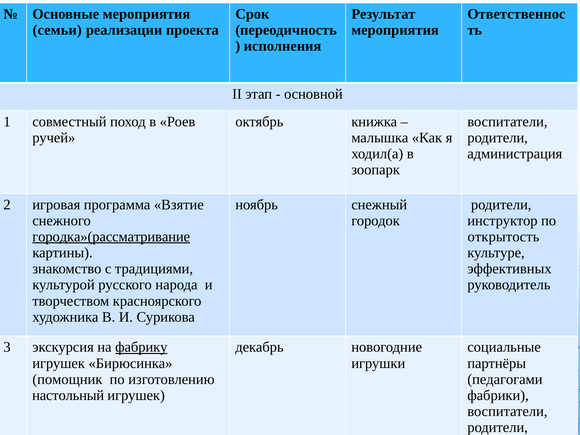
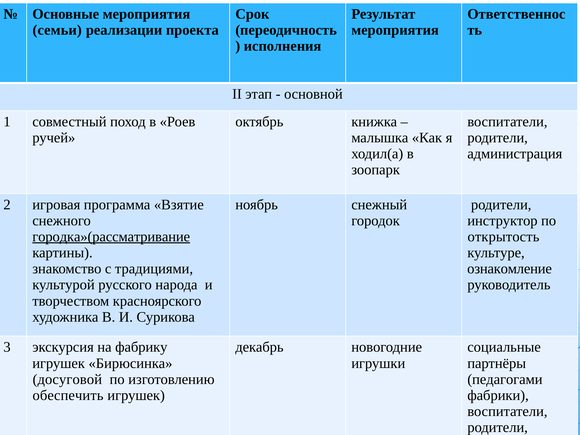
эффективных: эффективных -> ознакомление
фабрику underline: present -> none
помощник: помощник -> досуговой
настольный: настольный -> обеспечить
